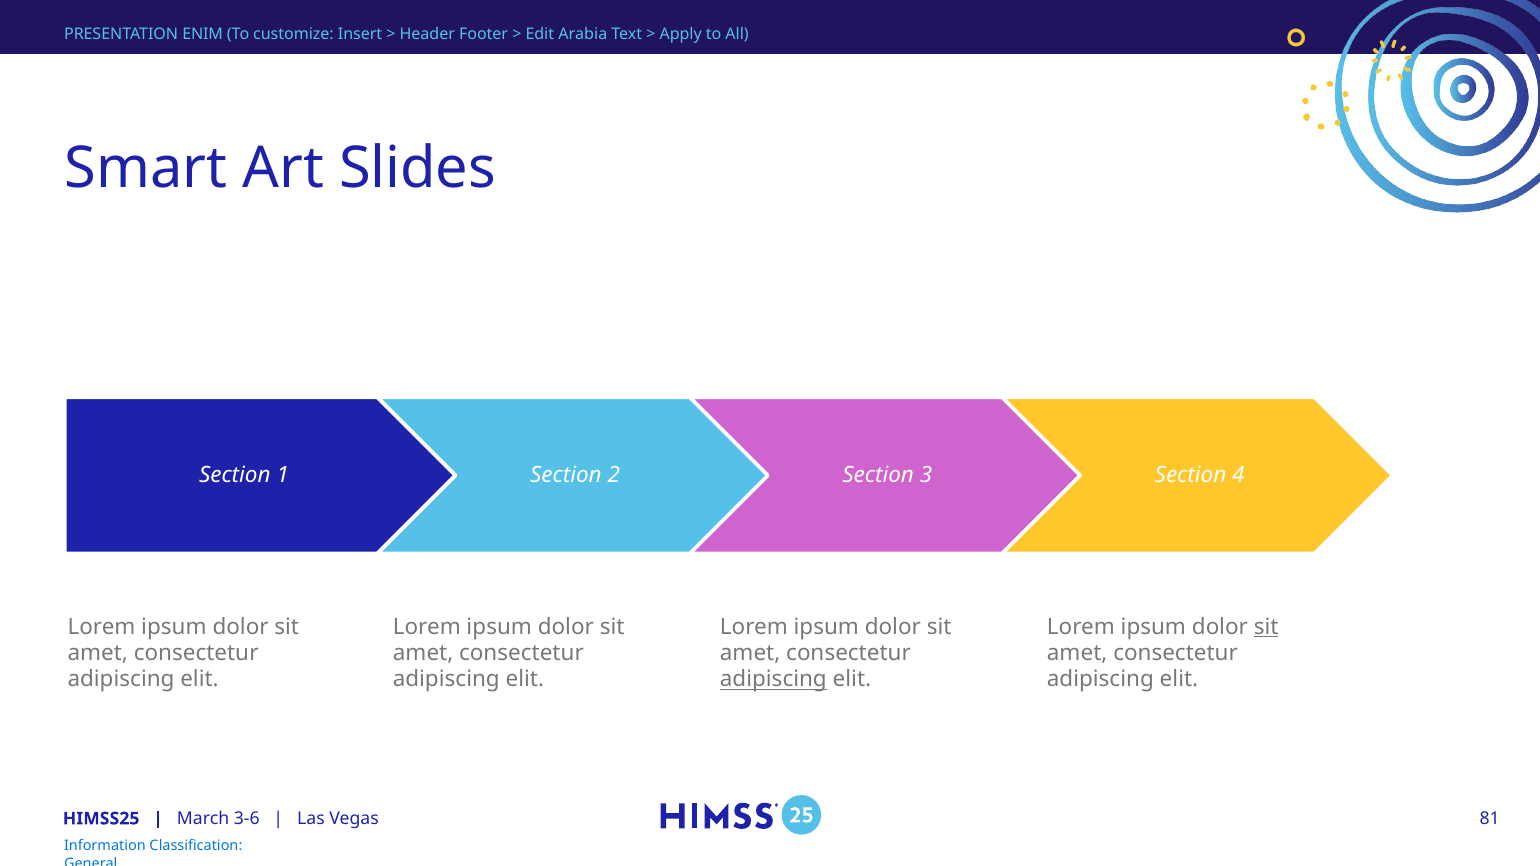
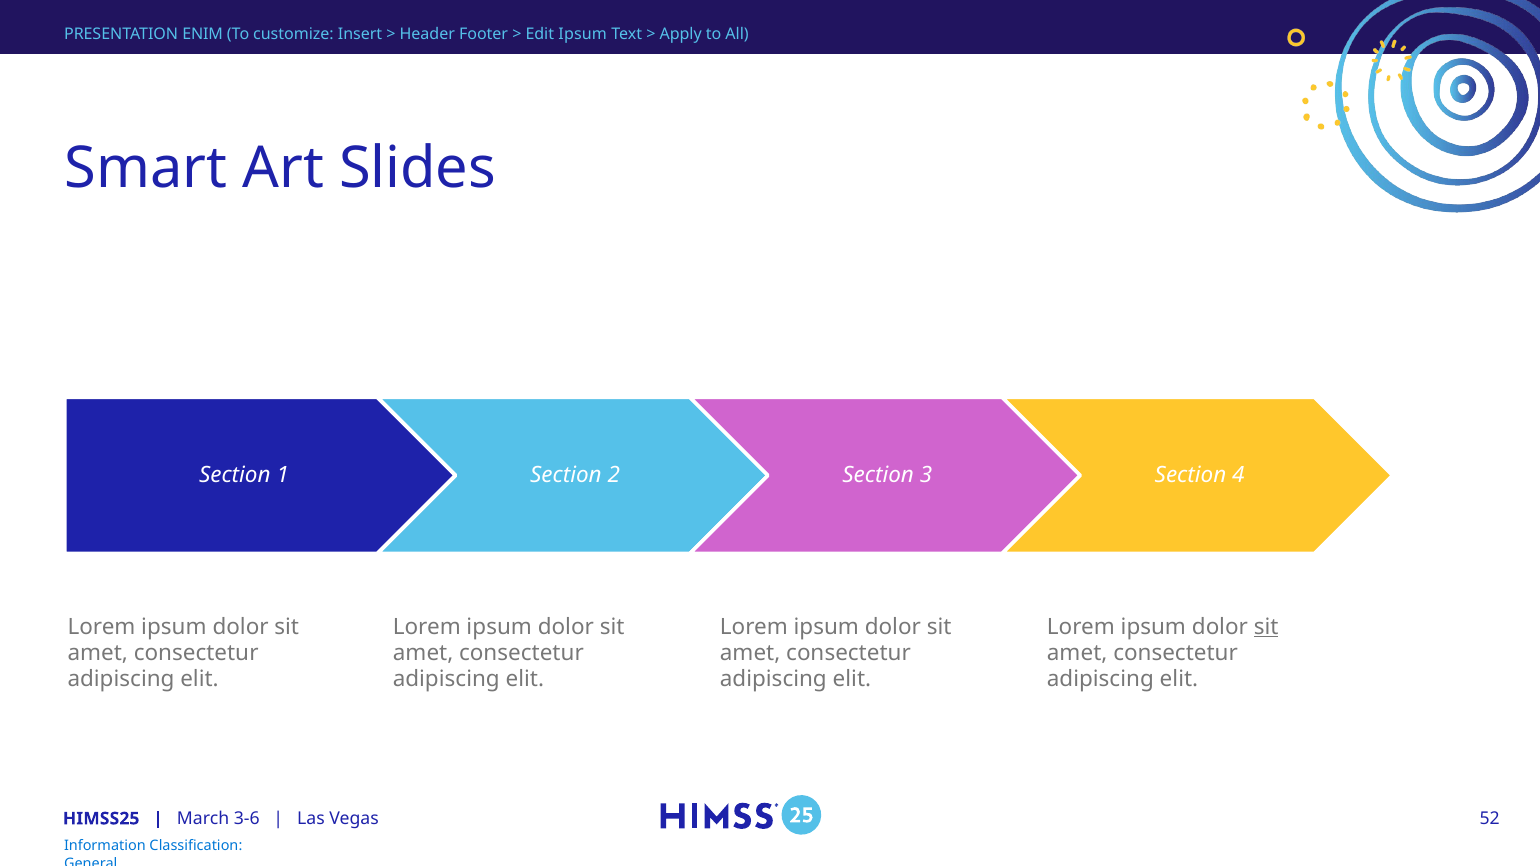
Edit Arabia: Arabia -> Ipsum
adipiscing at (773, 680) underline: present -> none
81: 81 -> 52
